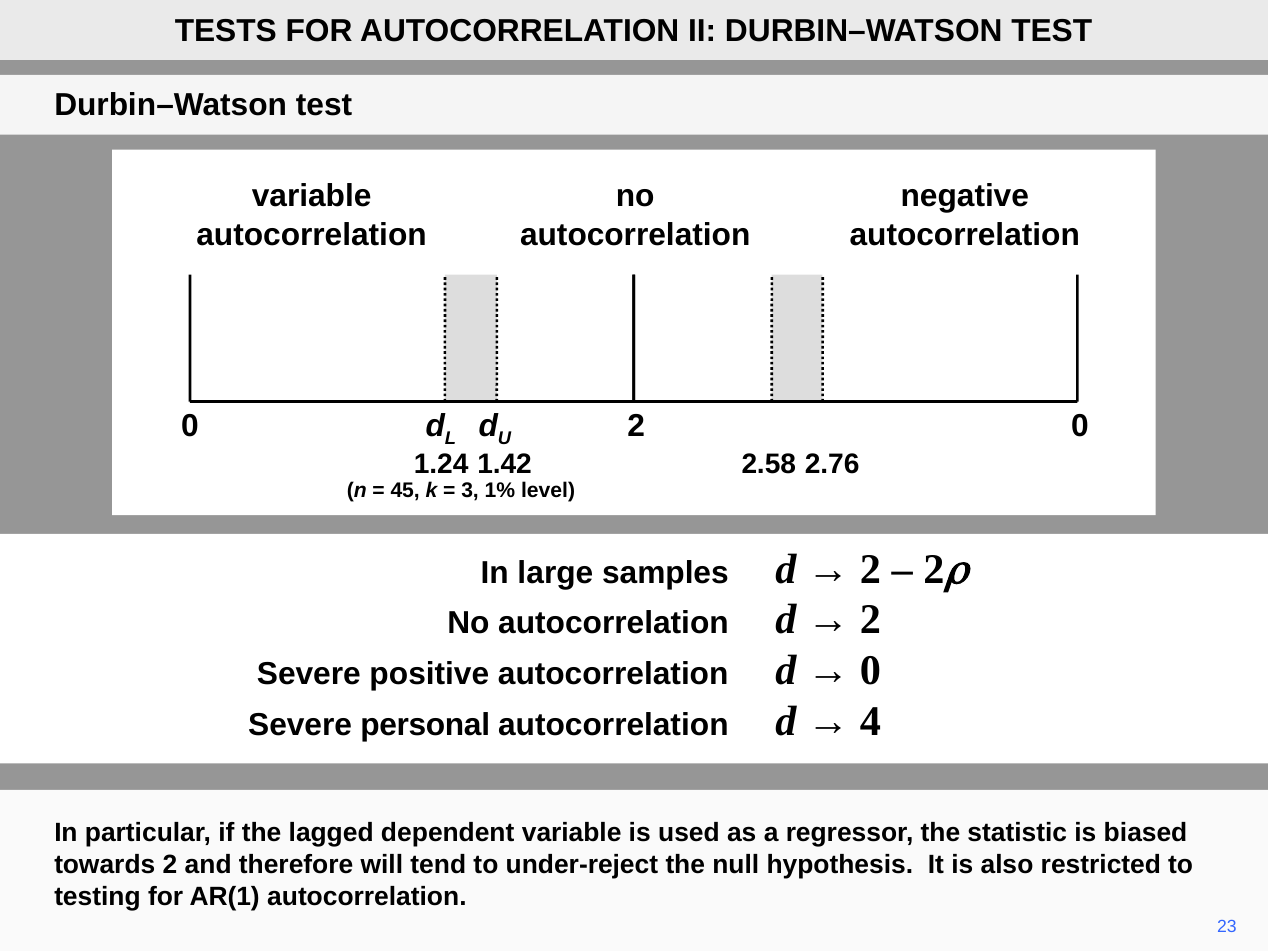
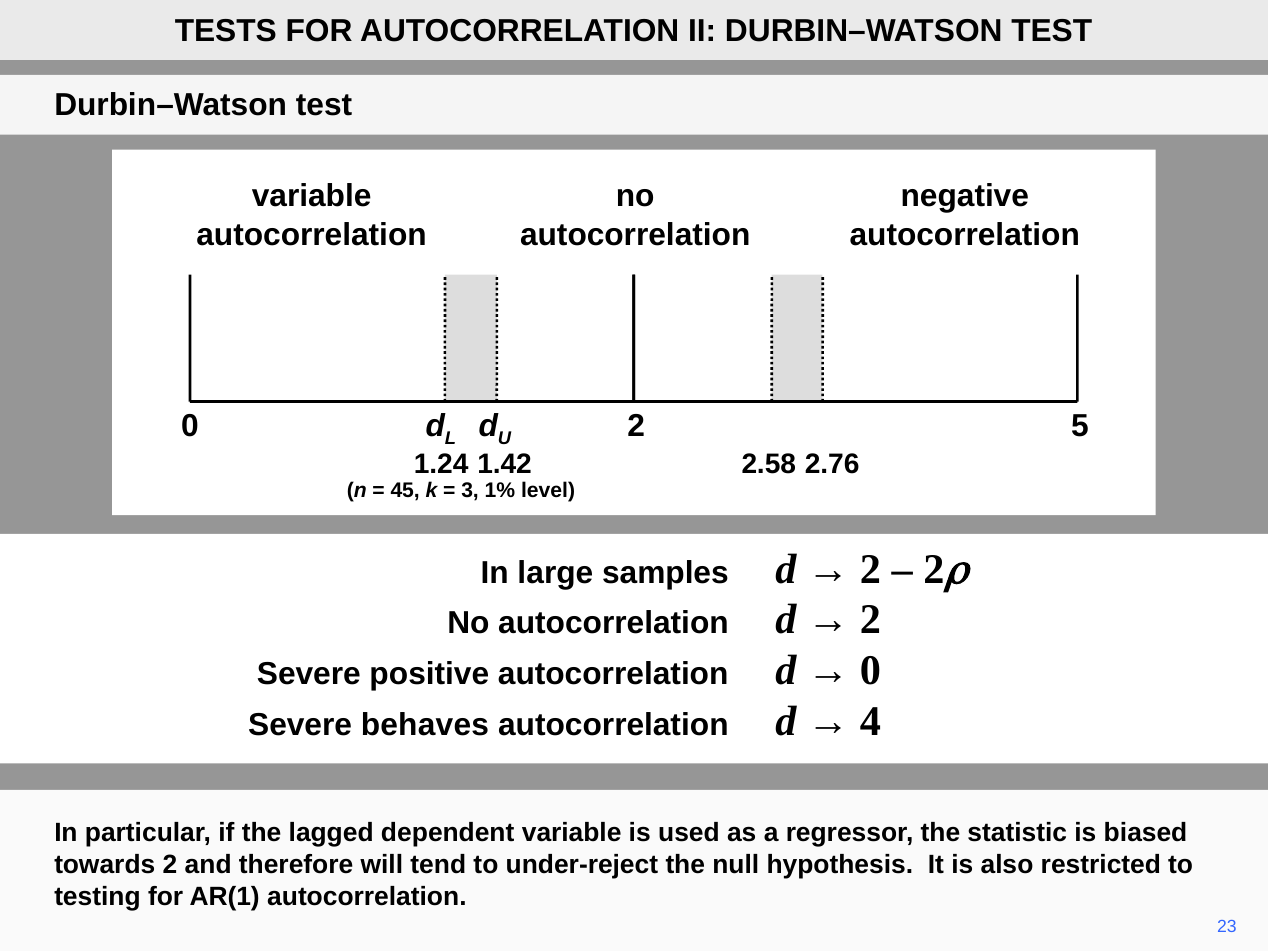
0 at (1080, 426): 0 -> 5
personal: personal -> behaves
